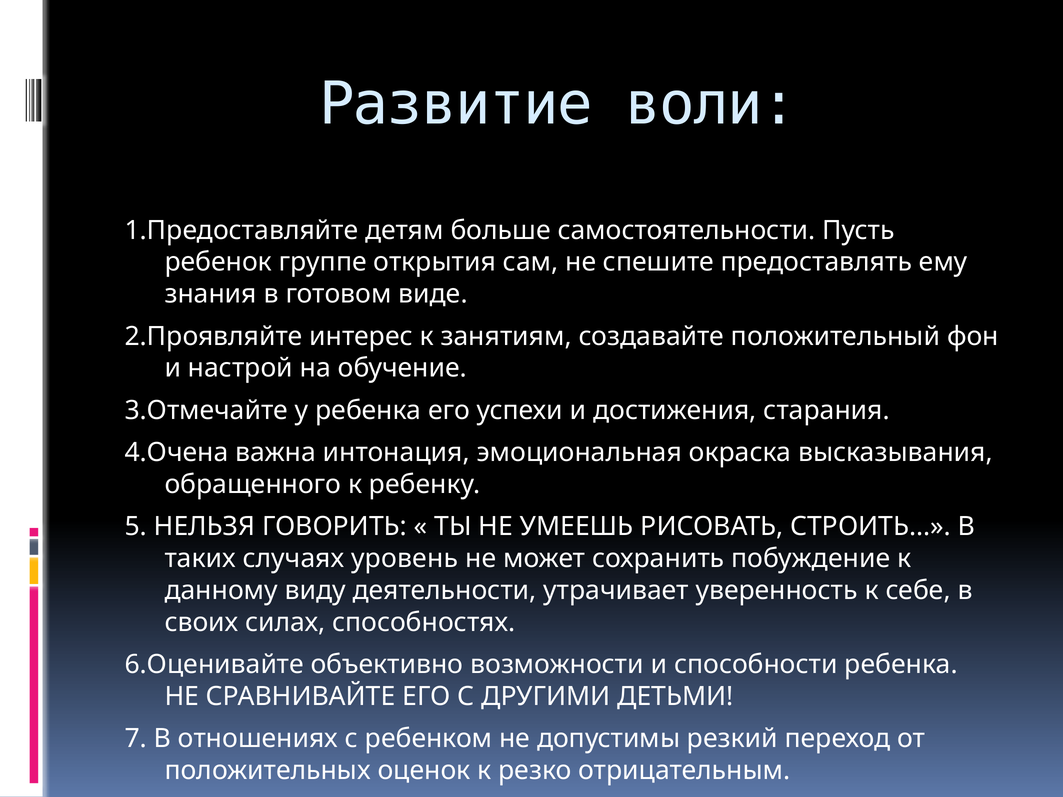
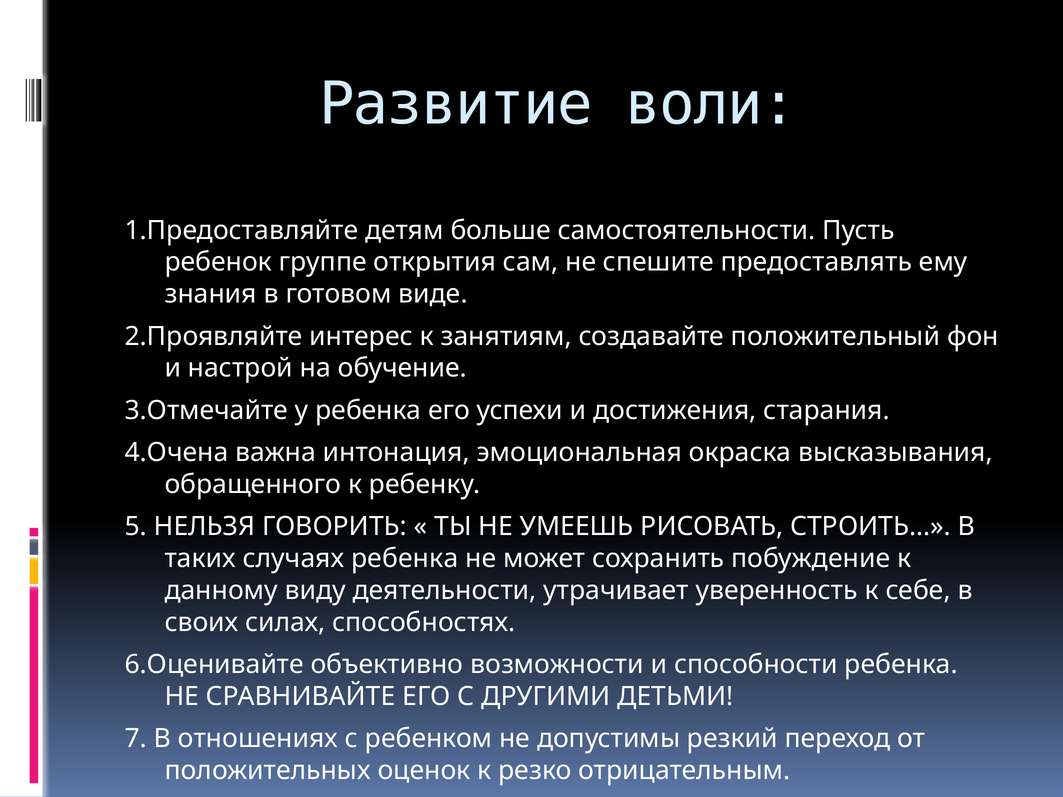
случаях уровень: уровень -> ребенка
